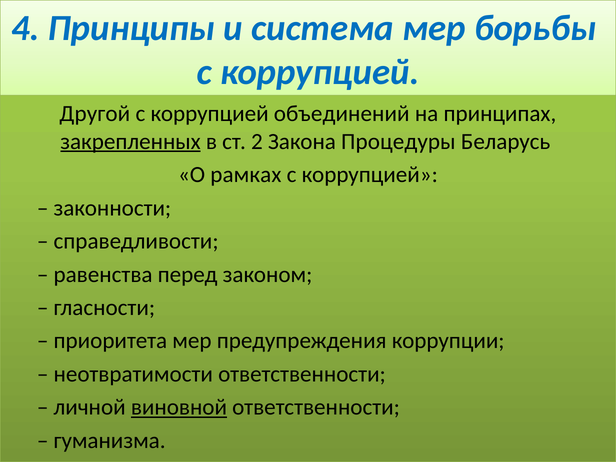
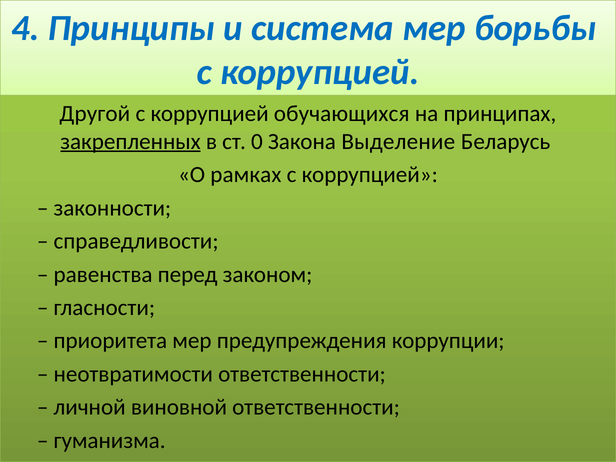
объединений: объединений -> обучающихся
2: 2 -> 0
Процедуры: Процедуры -> Выделение
виновной underline: present -> none
